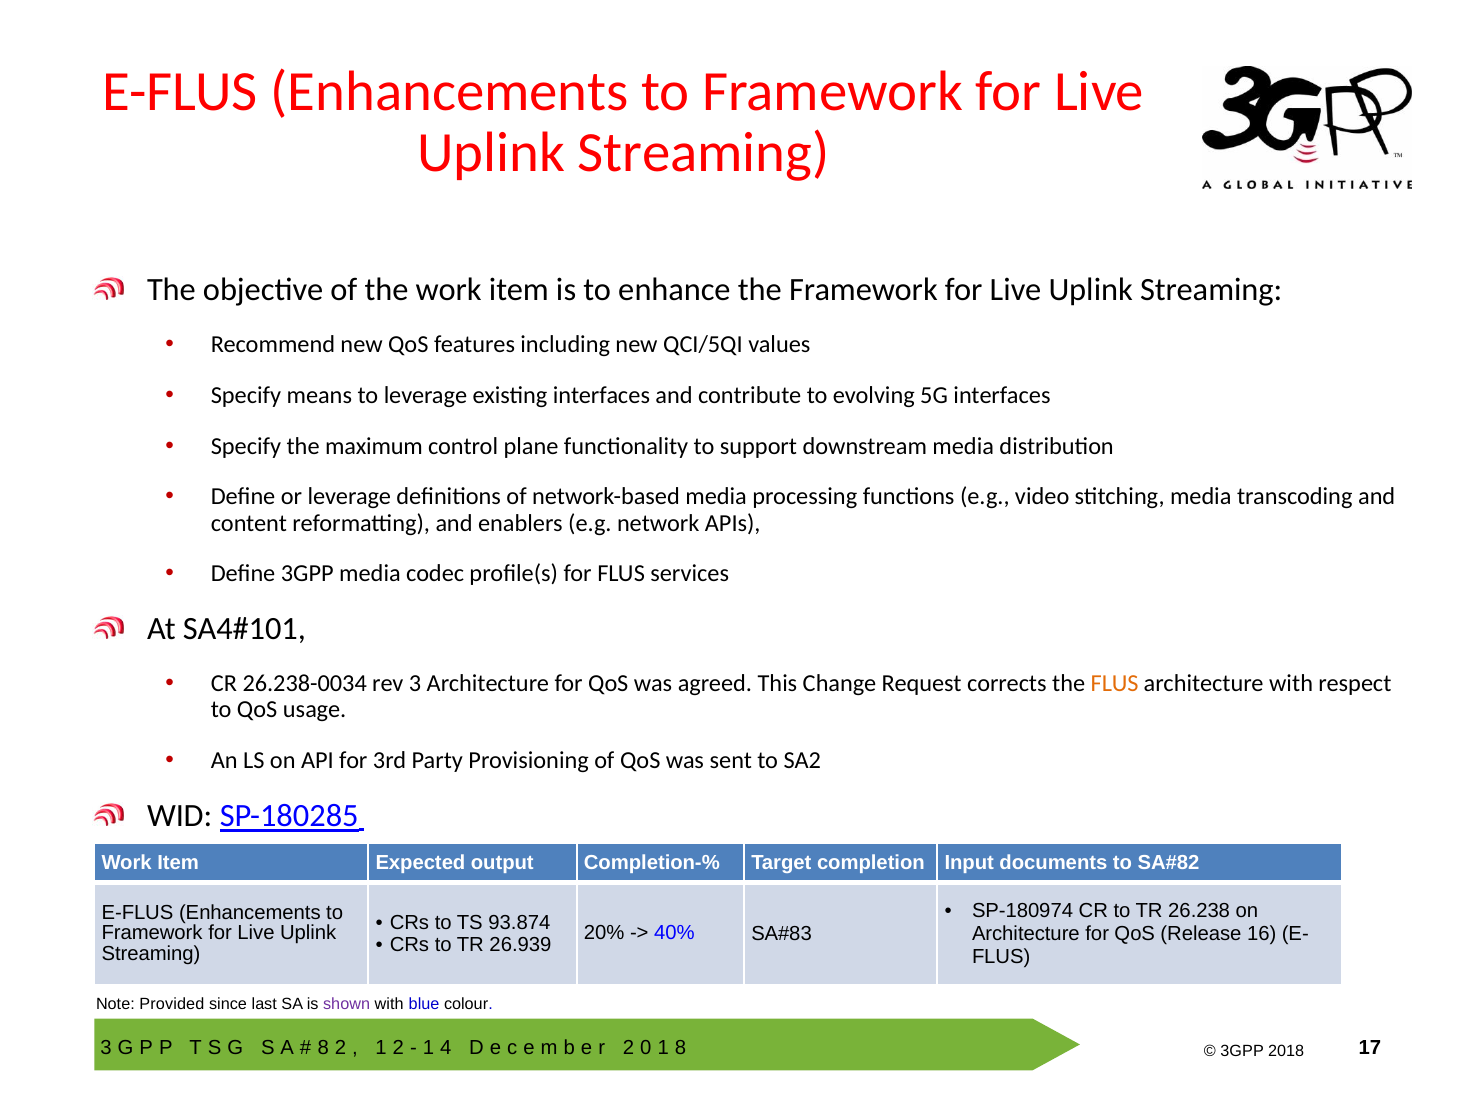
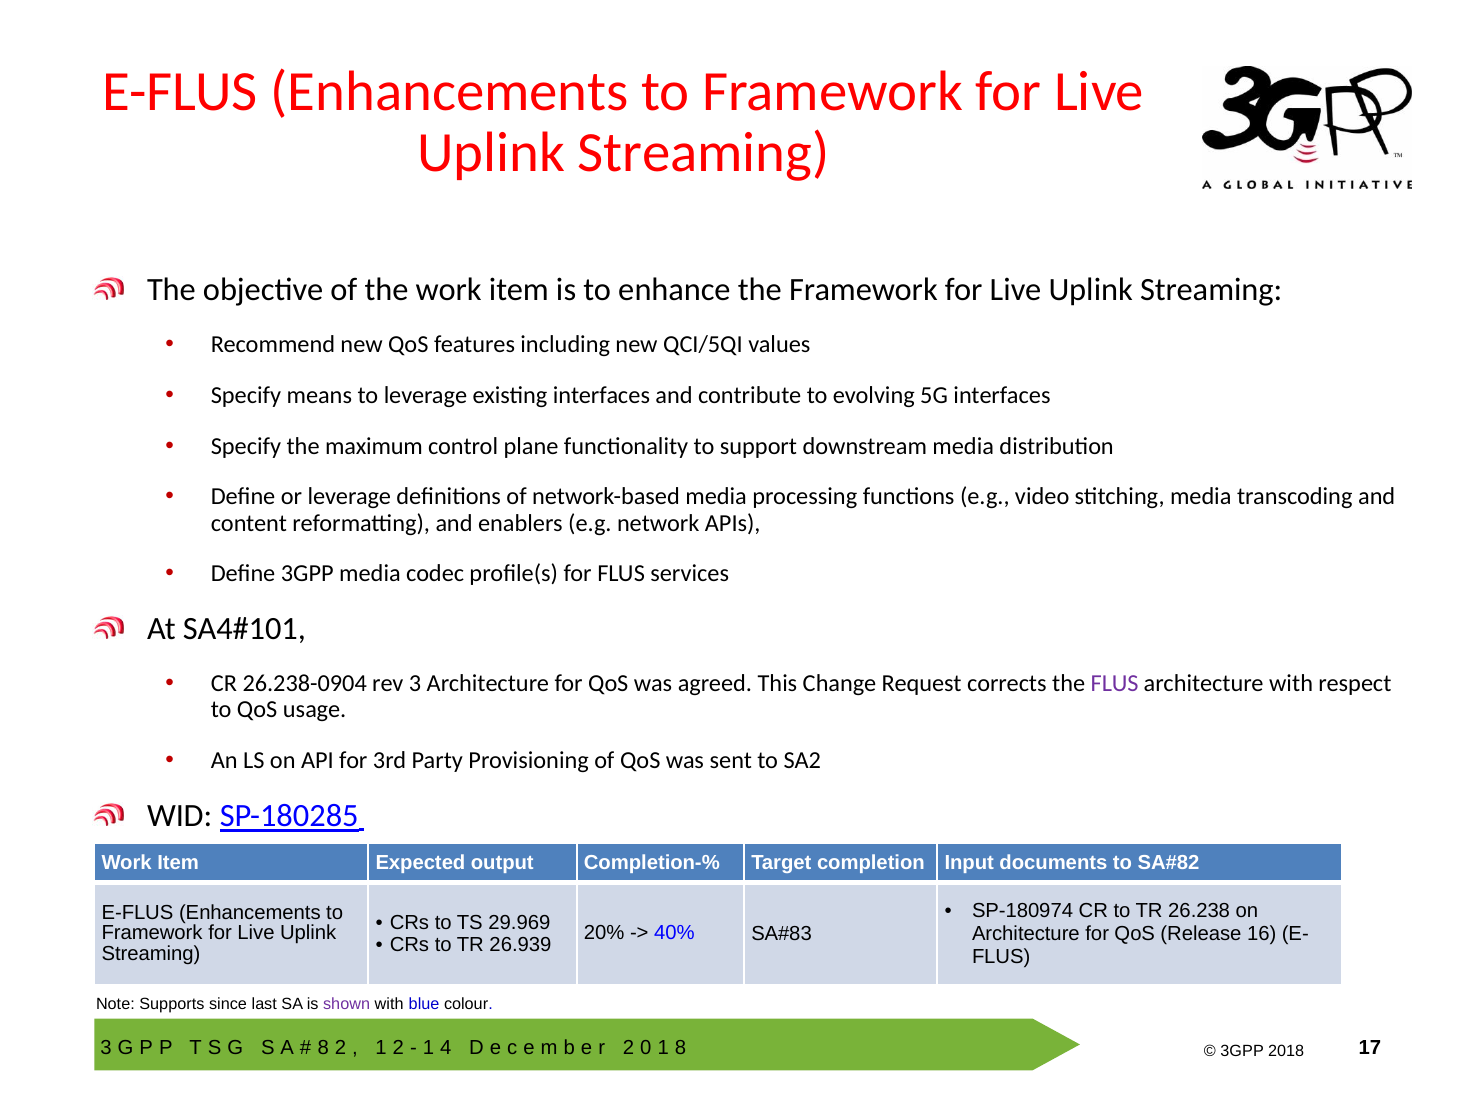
26.238-0034: 26.238-0034 -> 26.238-0904
FLUS at (1115, 683) colour: orange -> purple
93.874: 93.874 -> 29.969
Provided: Provided -> Supports
